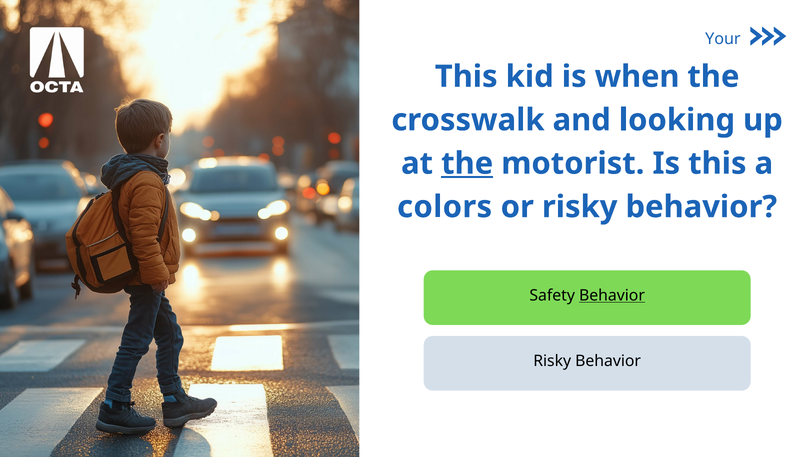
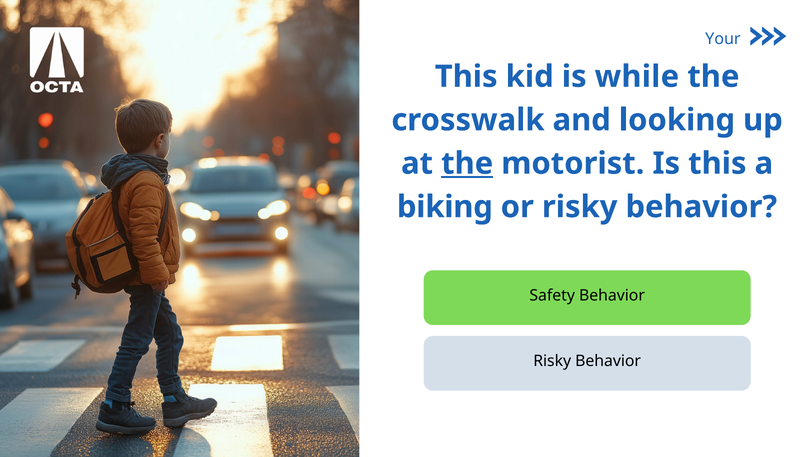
when: when -> while
colors: colors -> biking
Behavior at (612, 295) underline: present -> none
